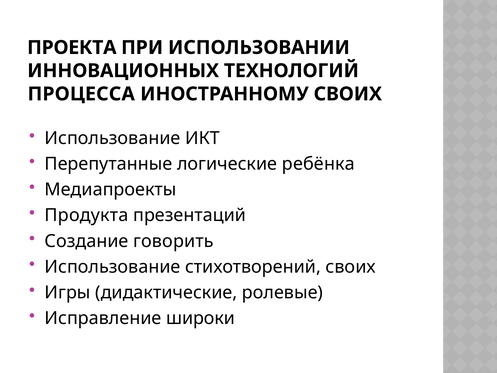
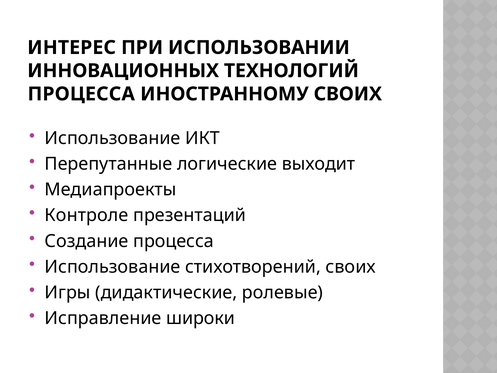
ПРОЕКТА: ПРОЕКТА -> ИНТЕРЕС
ребёнка: ребёнка -> выходит
Продукта: Продукта -> Контроле
Создание говорить: говорить -> процесса
